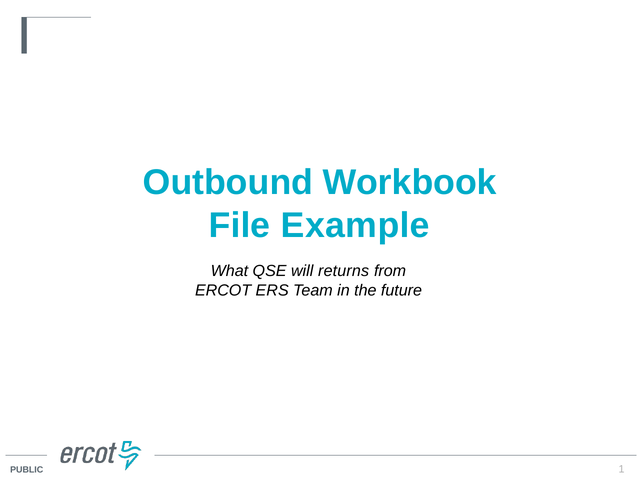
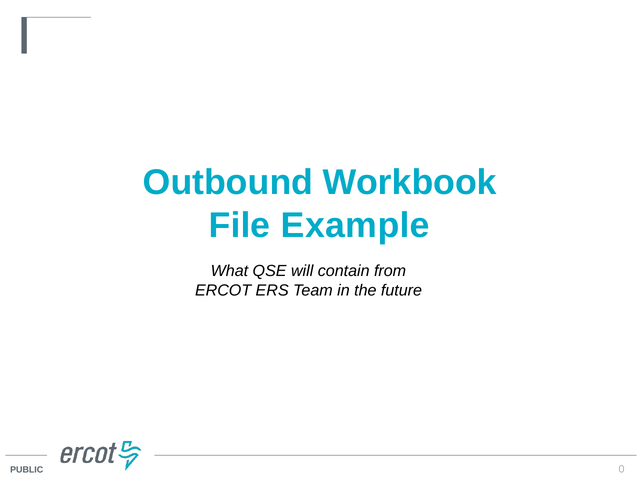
returns: returns -> contain
1: 1 -> 0
